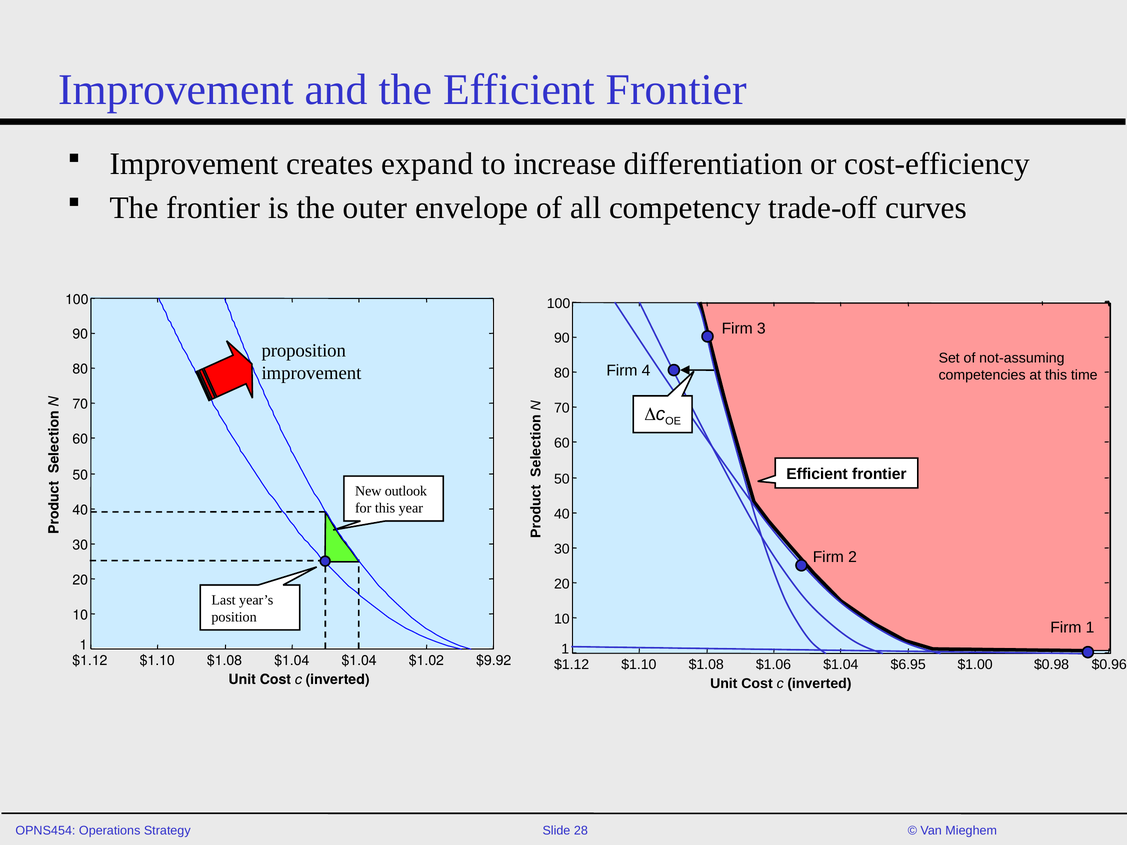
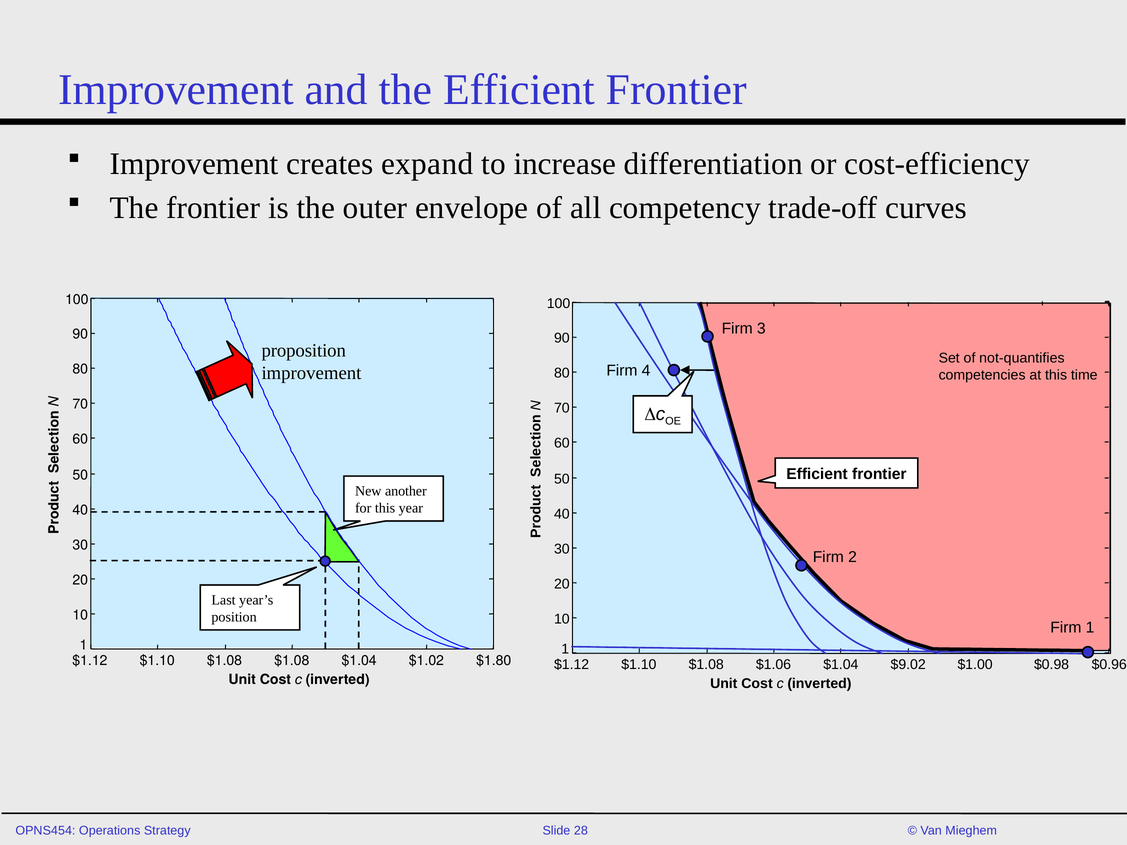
not-assuming: not-assuming -> not-quantifies
outlook: outlook -> another
$1.08 $1.04: $1.04 -> $1.08
$9.92: $9.92 -> $1.80
$6.95: $6.95 -> $9.02
